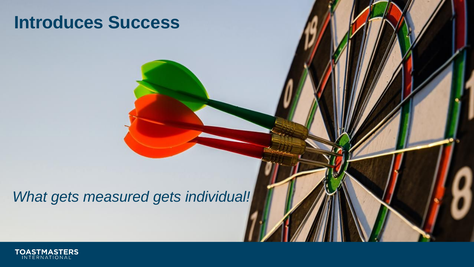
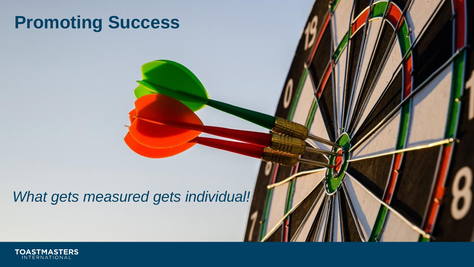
Introduces: Introduces -> Promoting
